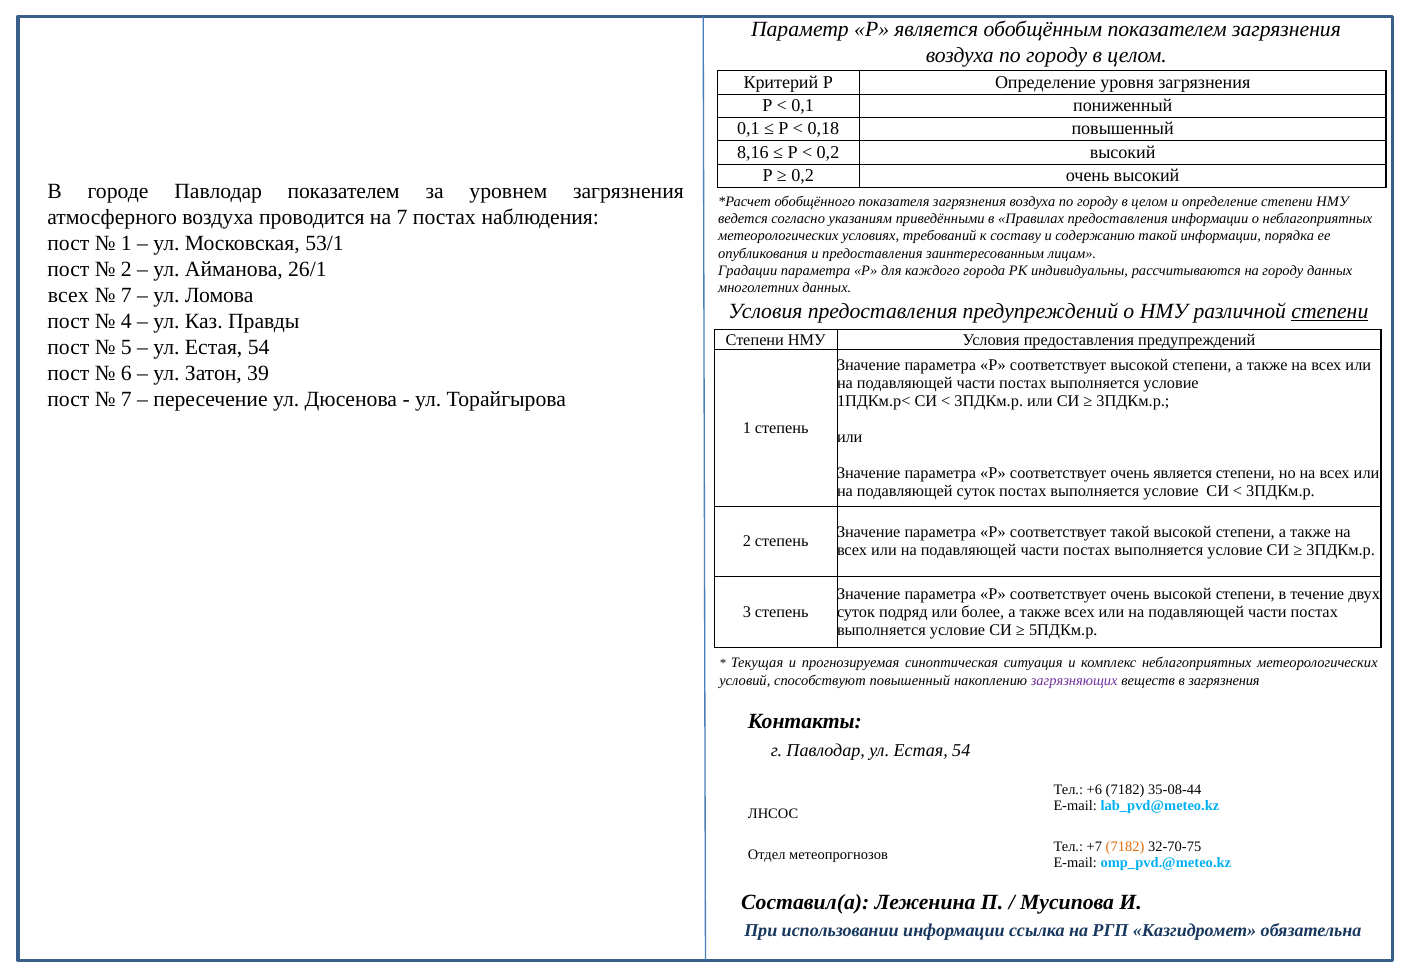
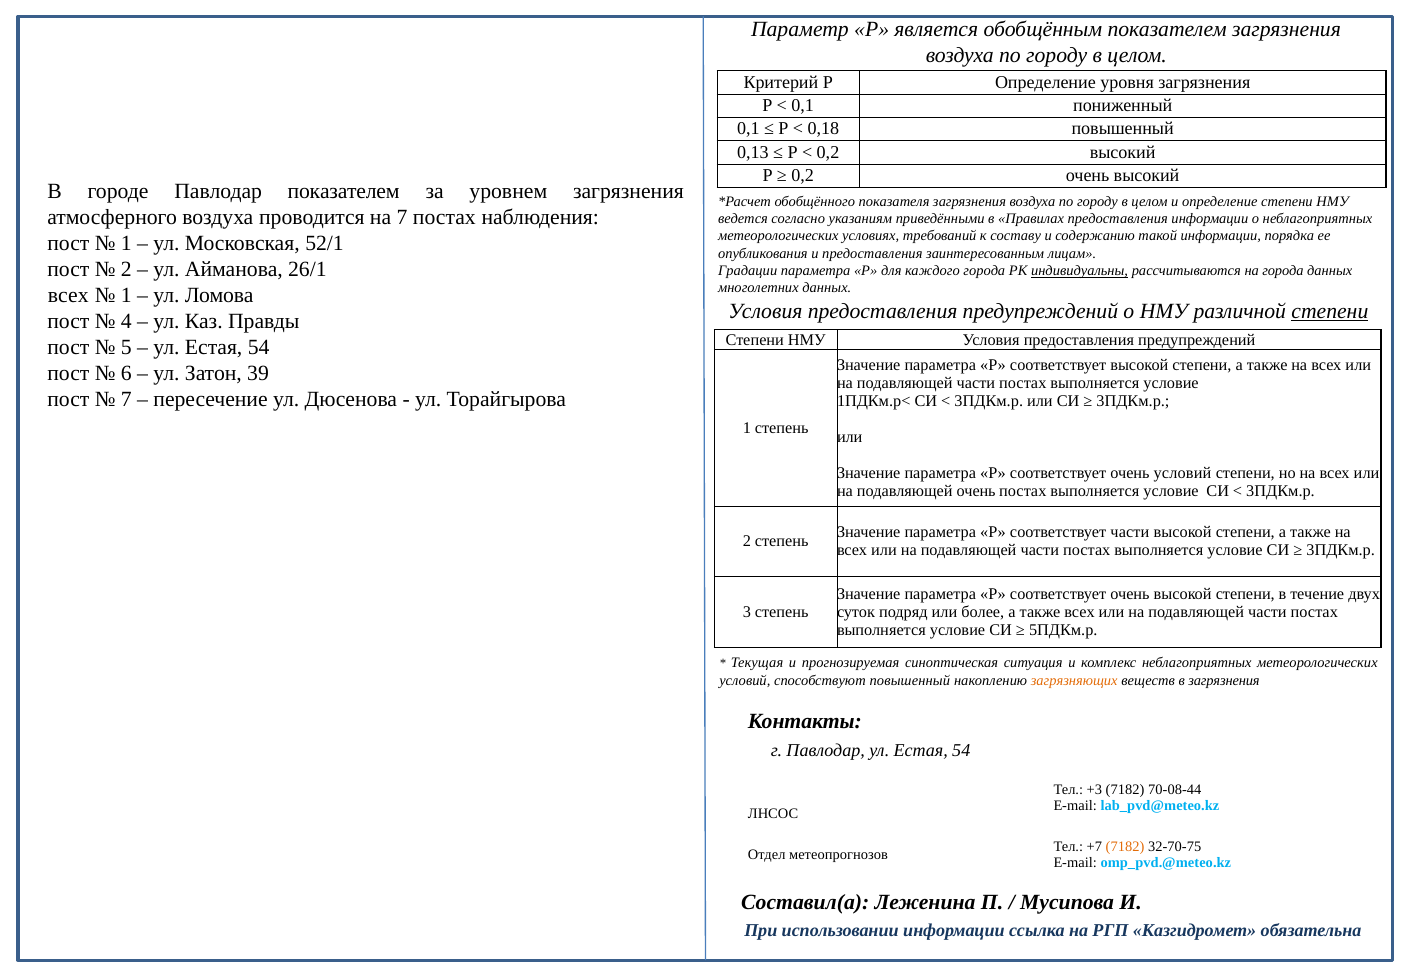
8,16: 8,16 -> 0,13
53/1: 53/1 -> 52/1
индивидуальны underline: none -> present
на городу: городу -> города
7 at (126, 296): 7 -> 1
очень является: является -> условий
подавляющей суток: суток -> очень
соответствует такой: такой -> части
загрязняющих colour: purple -> orange
+6: +6 -> +3
35-08-44: 35-08-44 -> 70-08-44
